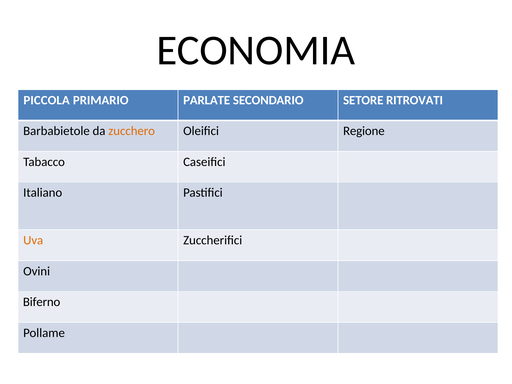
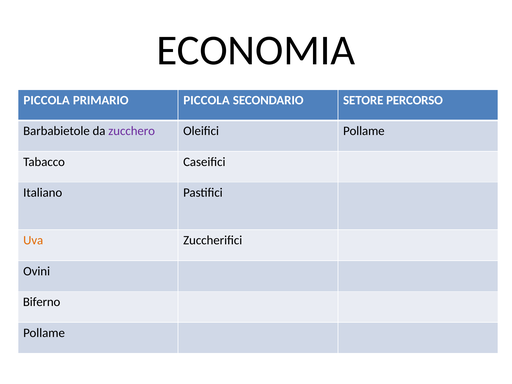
PRIMARIO PARLATE: PARLATE -> PICCOLA
RITROVATI: RITROVATI -> PERCORSO
zucchero colour: orange -> purple
Oleifici Regione: Regione -> Pollame
